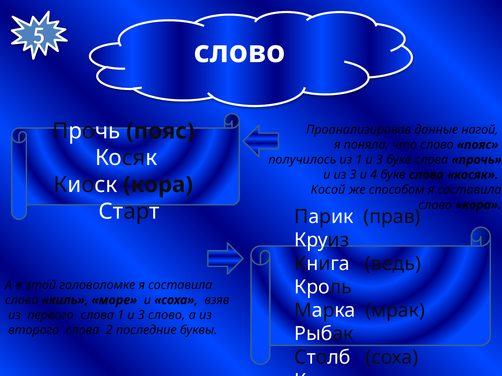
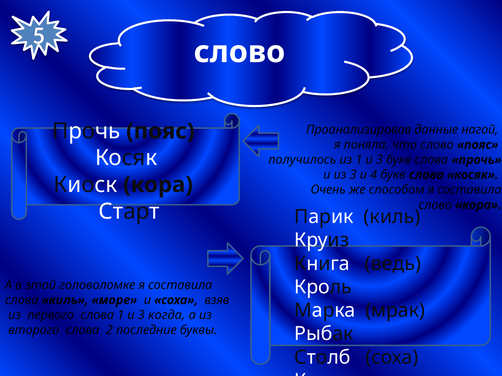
Косой: Косой -> Очень
Парик прав: прав -> киль
3 слово: слово -> когда
